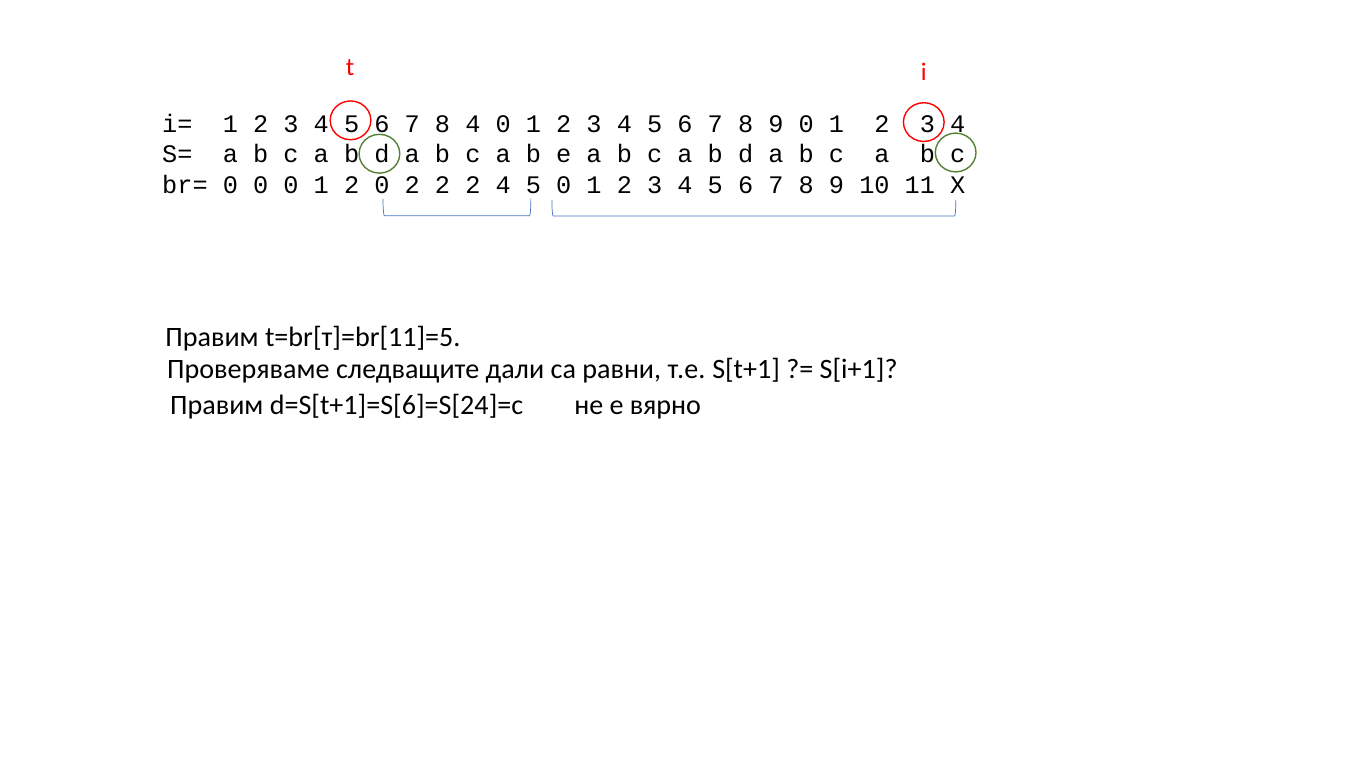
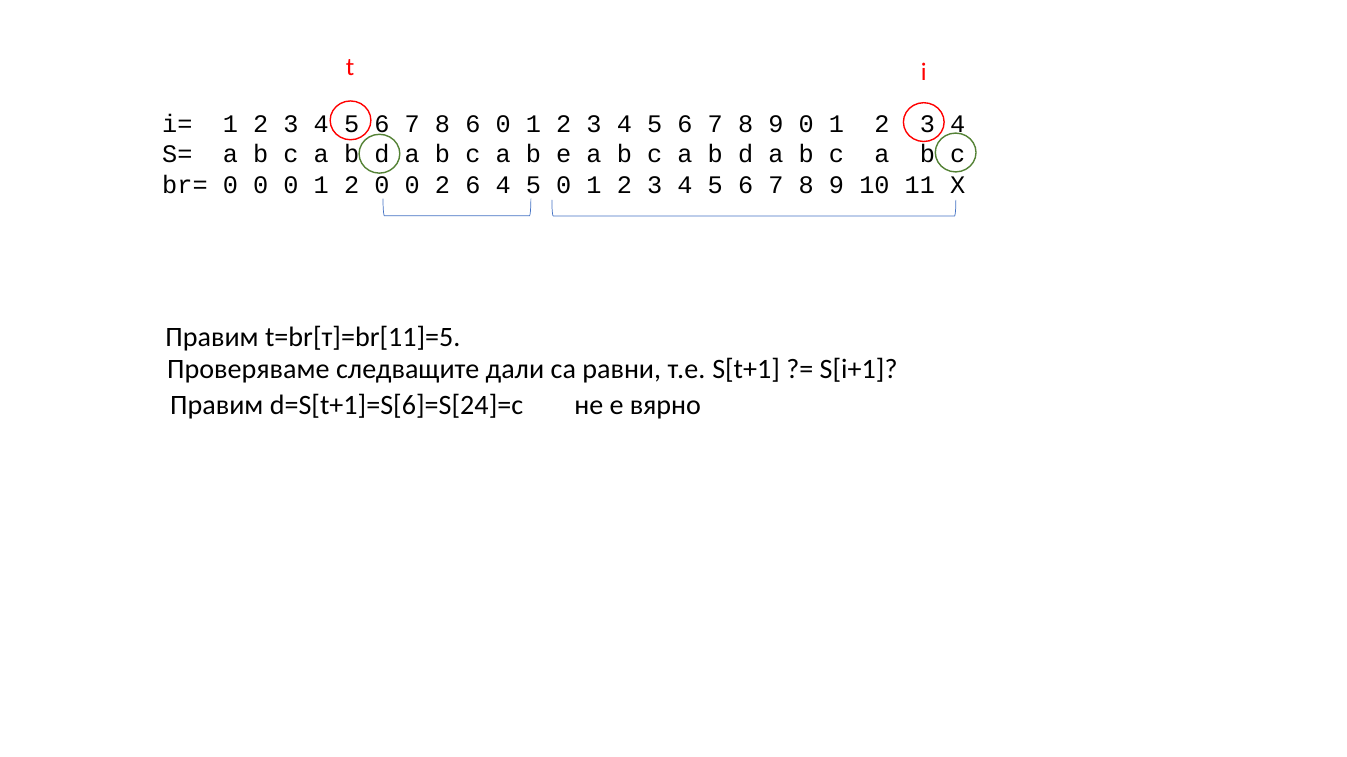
8 4: 4 -> 6
2 0 2: 2 -> 0
2 at (473, 185): 2 -> 6
